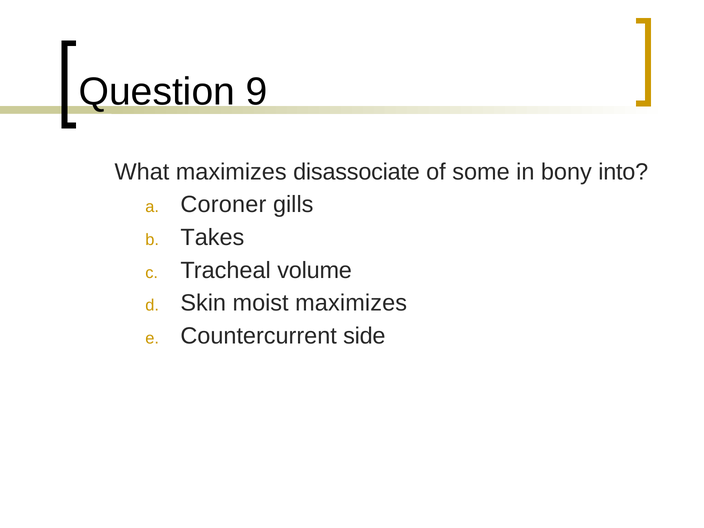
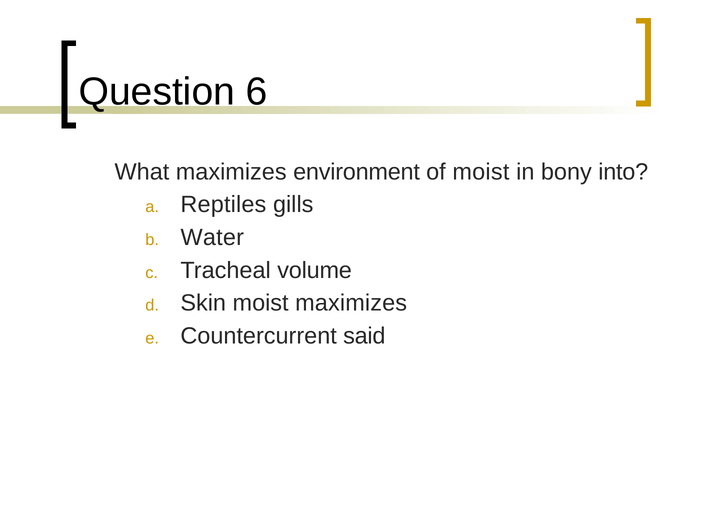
9: 9 -> 6
disassociate: disassociate -> environment
of some: some -> moist
Coroner: Coroner -> Reptiles
Takes: Takes -> Water
side: side -> said
